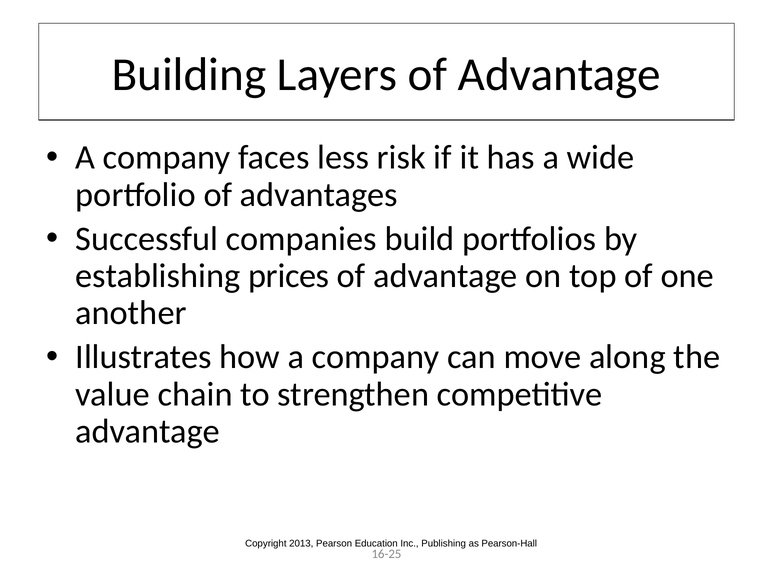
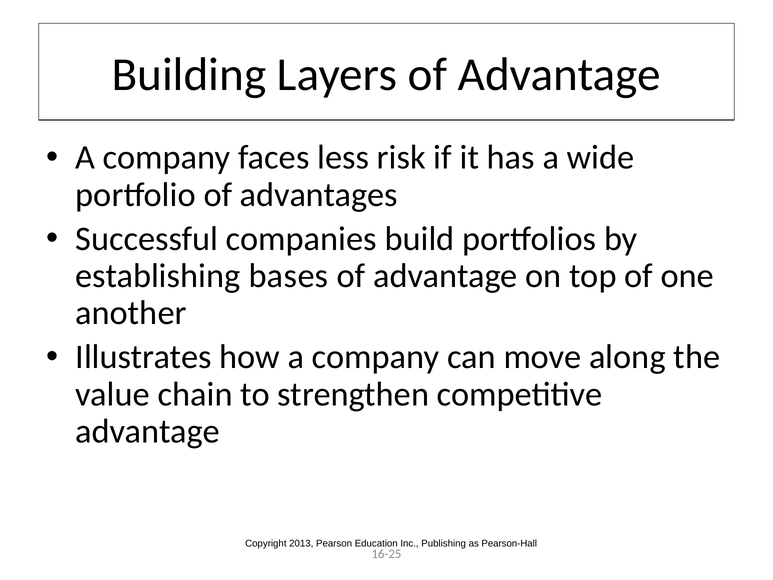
prices: prices -> bases
